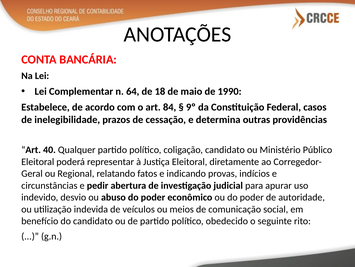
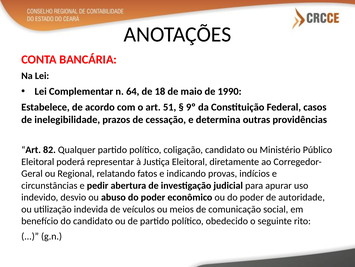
84: 84 -> 51
40: 40 -> 82
